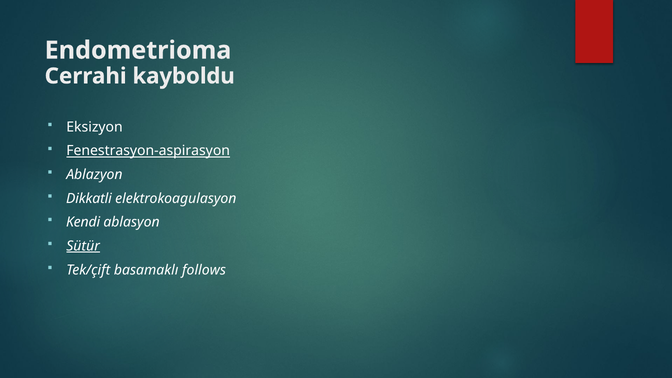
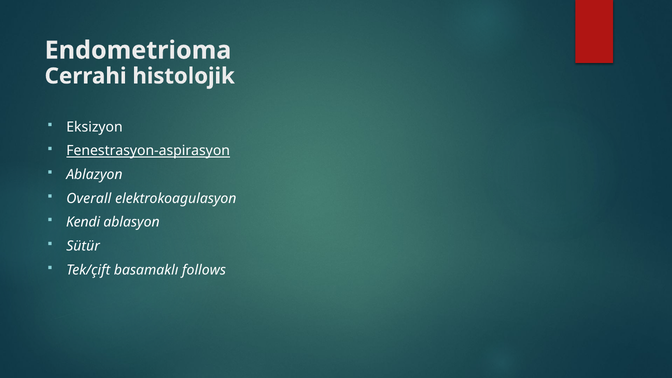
kayboldu: kayboldu -> histolojik
Dikkatli: Dikkatli -> Overall
Sütür underline: present -> none
